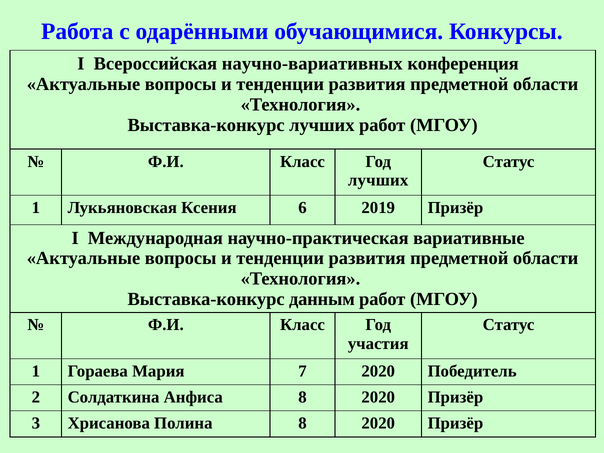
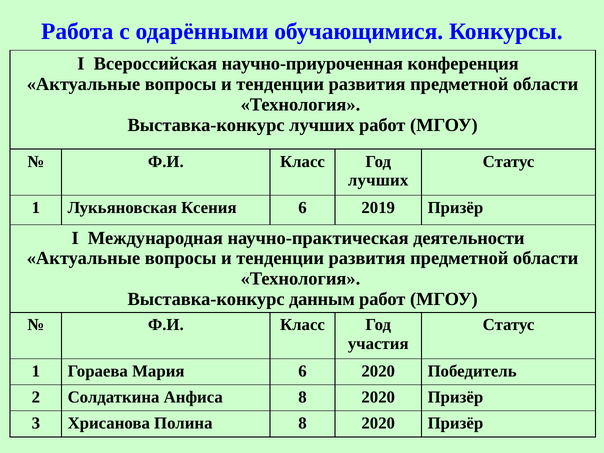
научно-вариативных: научно-вариативных -> научно-приуроченная
вариативные: вариативные -> деятельности
Мария 7: 7 -> 6
